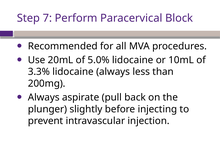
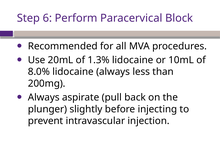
7: 7 -> 6
5.0%: 5.0% -> 1.3%
3.3%: 3.3% -> 8.0%
